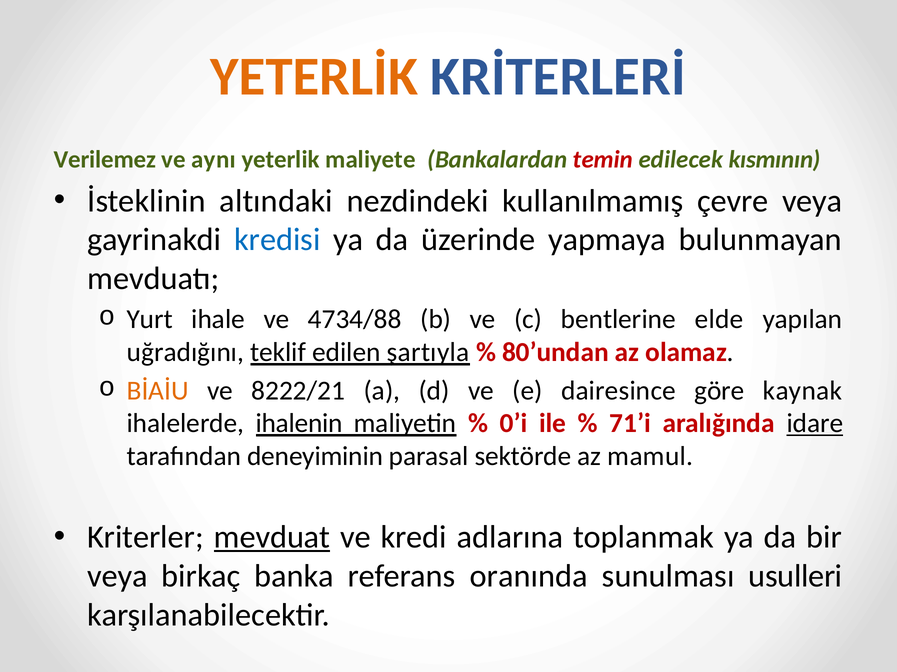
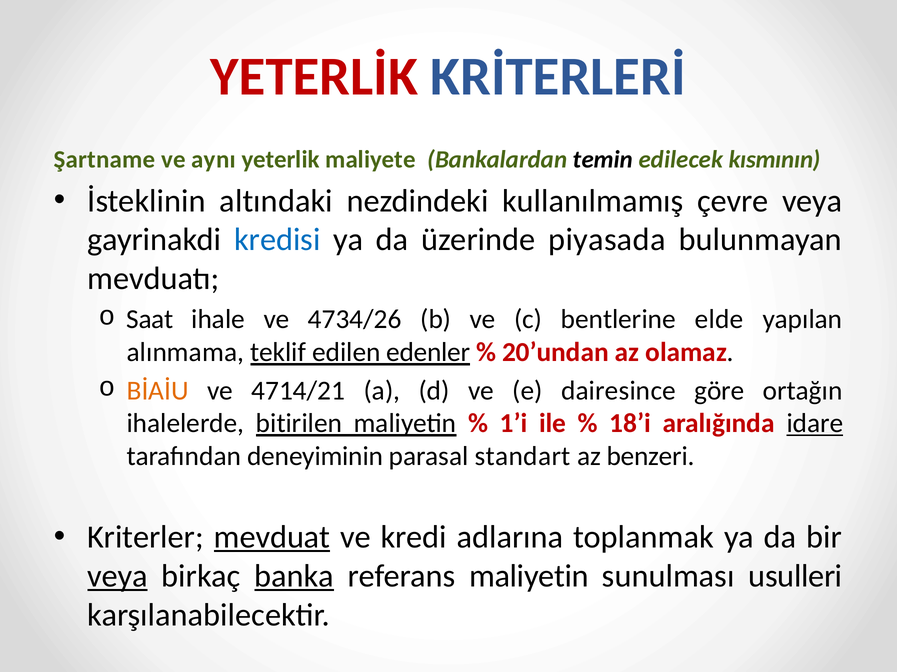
YETERLİK colour: orange -> red
Verilemez: Verilemez -> Şartname
temin colour: red -> black
yapmaya: yapmaya -> piyasada
Yurt: Yurt -> Saat
4734/88: 4734/88 -> 4734/26
uğradığını: uğradığını -> alınmama
şartıyla: şartıyla -> edenler
80’undan: 80’undan -> 20’undan
8222/21: 8222/21 -> 4714/21
kaynak: kaynak -> ortağın
ihalenin: ihalenin -> bitirilen
0’i: 0’i -> 1’i
71’i: 71’i -> 18’i
sektörde: sektörde -> standart
mamul: mamul -> benzeri
veya at (118, 577) underline: none -> present
banka underline: none -> present
referans oranında: oranında -> maliyetin
